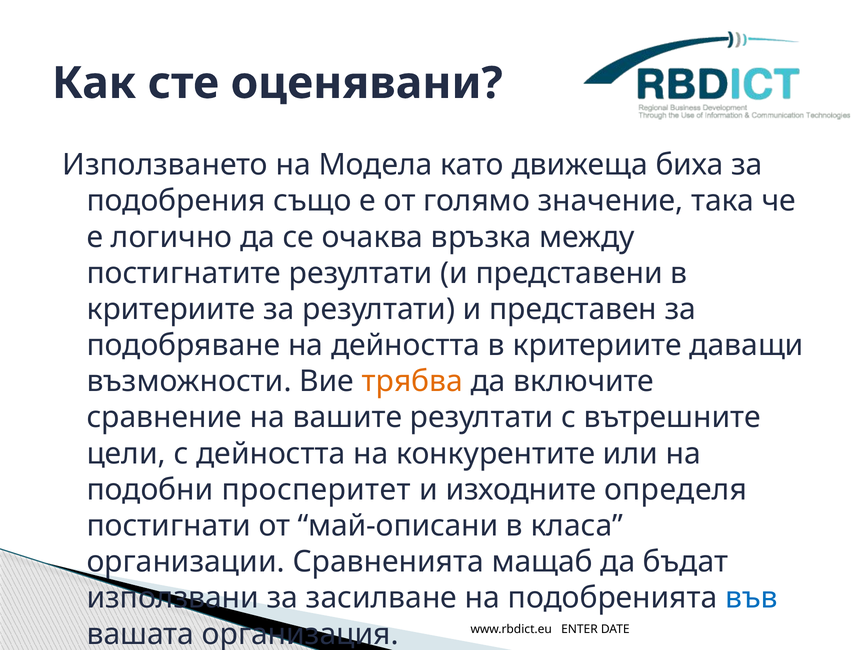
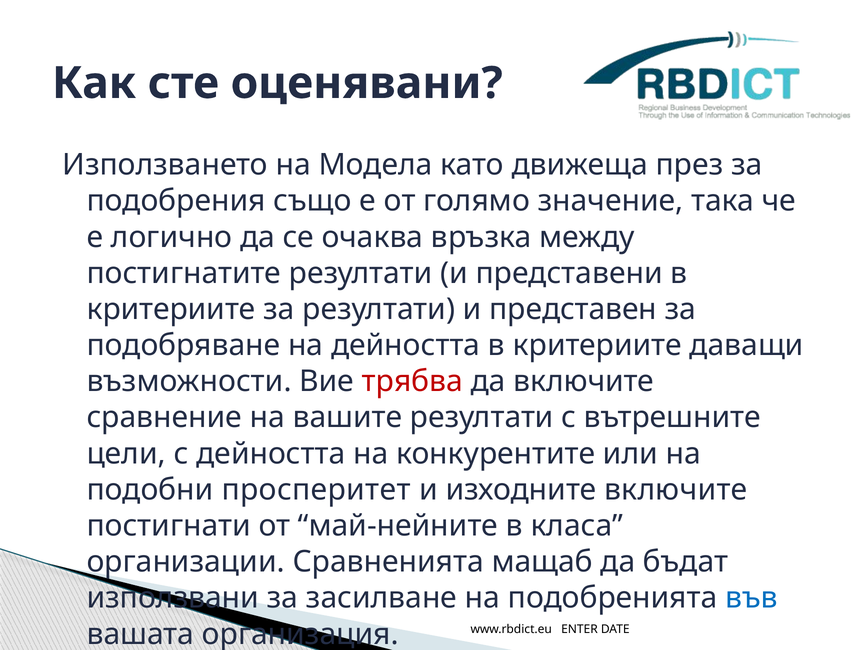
биха: биха -> през
трябва colour: orange -> red
изходните определя: определя -> включите
май-описани: май-описани -> май-нейните
